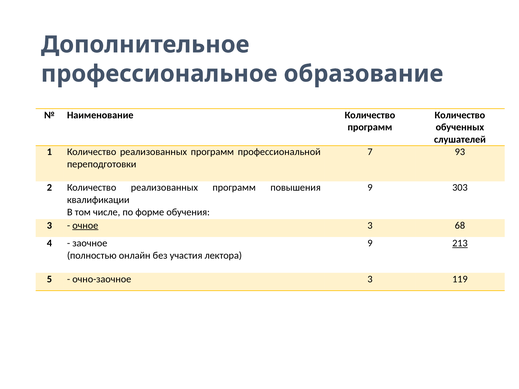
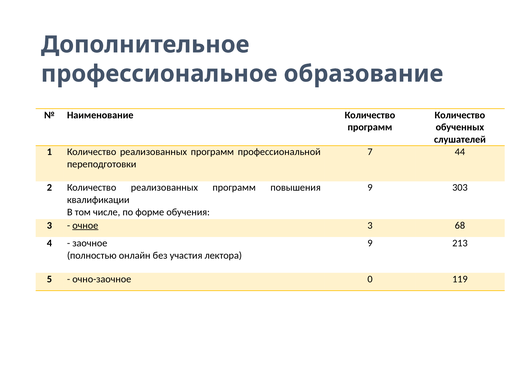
93: 93 -> 44
213 underline: present -> none
очно-заочное 3: 3 -> 0
